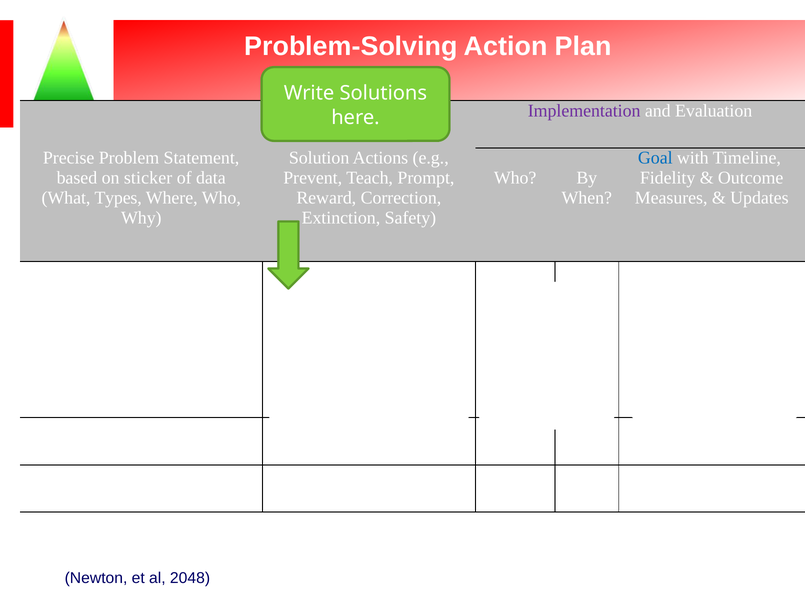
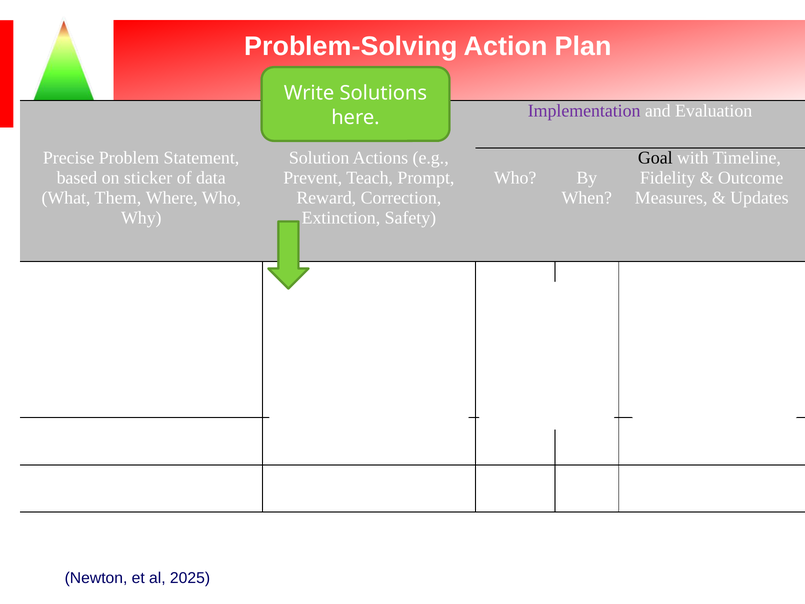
Goal colour: blue -> black
Types: Types -> Them
2048: 2048 -> 2025
